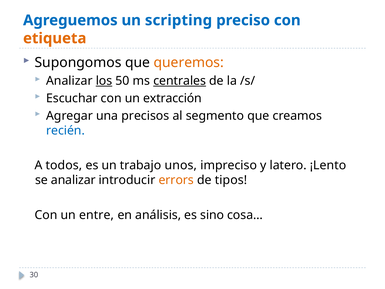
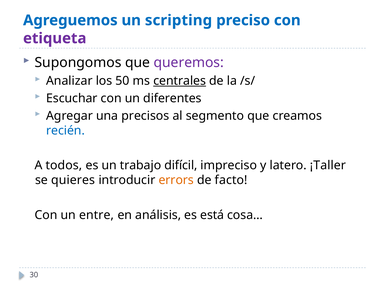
etiqueta colour: orange -> purple
queremos colour: orange -> purple
los underline: present -> none
extracción: extracción -> diferentes
unos: unos -> difícil
¡Lento: ¡Lento -> ¡Taller
se analizar: analizar -> quieres
tipos: tipos -> facto
sino: sino -> está
